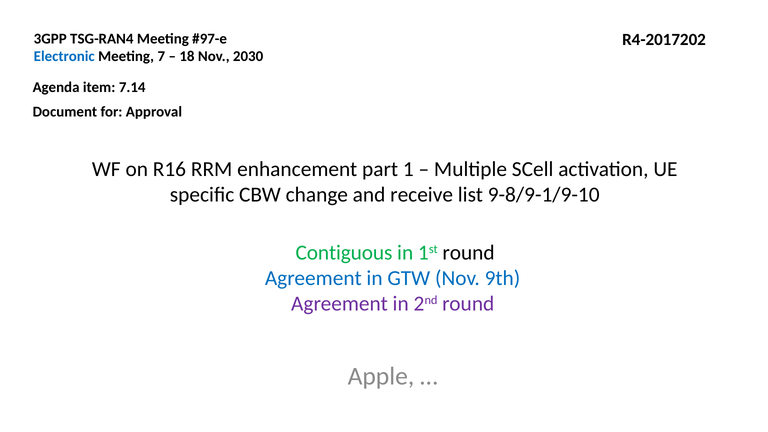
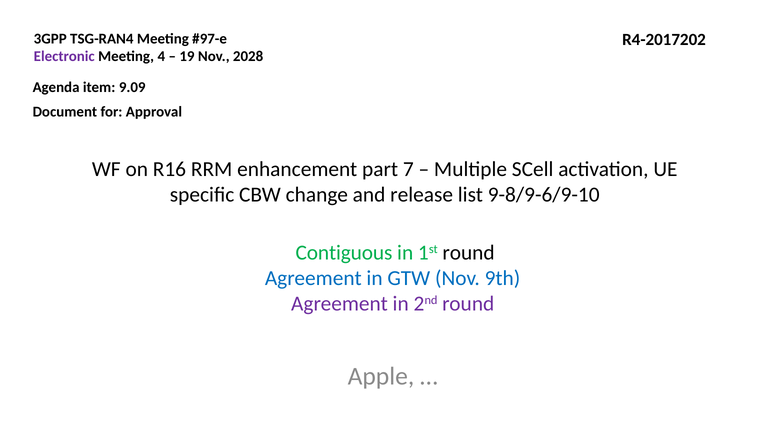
Electronic colour: blue -> purple
7: 7 -> 4
18: 18 -> 19
2030: 2030 -> 2028
7.14: 7.14 -> 9.09
1: 1 -> 7
receive: receive -> release
9-8/9-1/9-10: 9-8/9-1/9-10 -> 9-8/9-6/9-10
